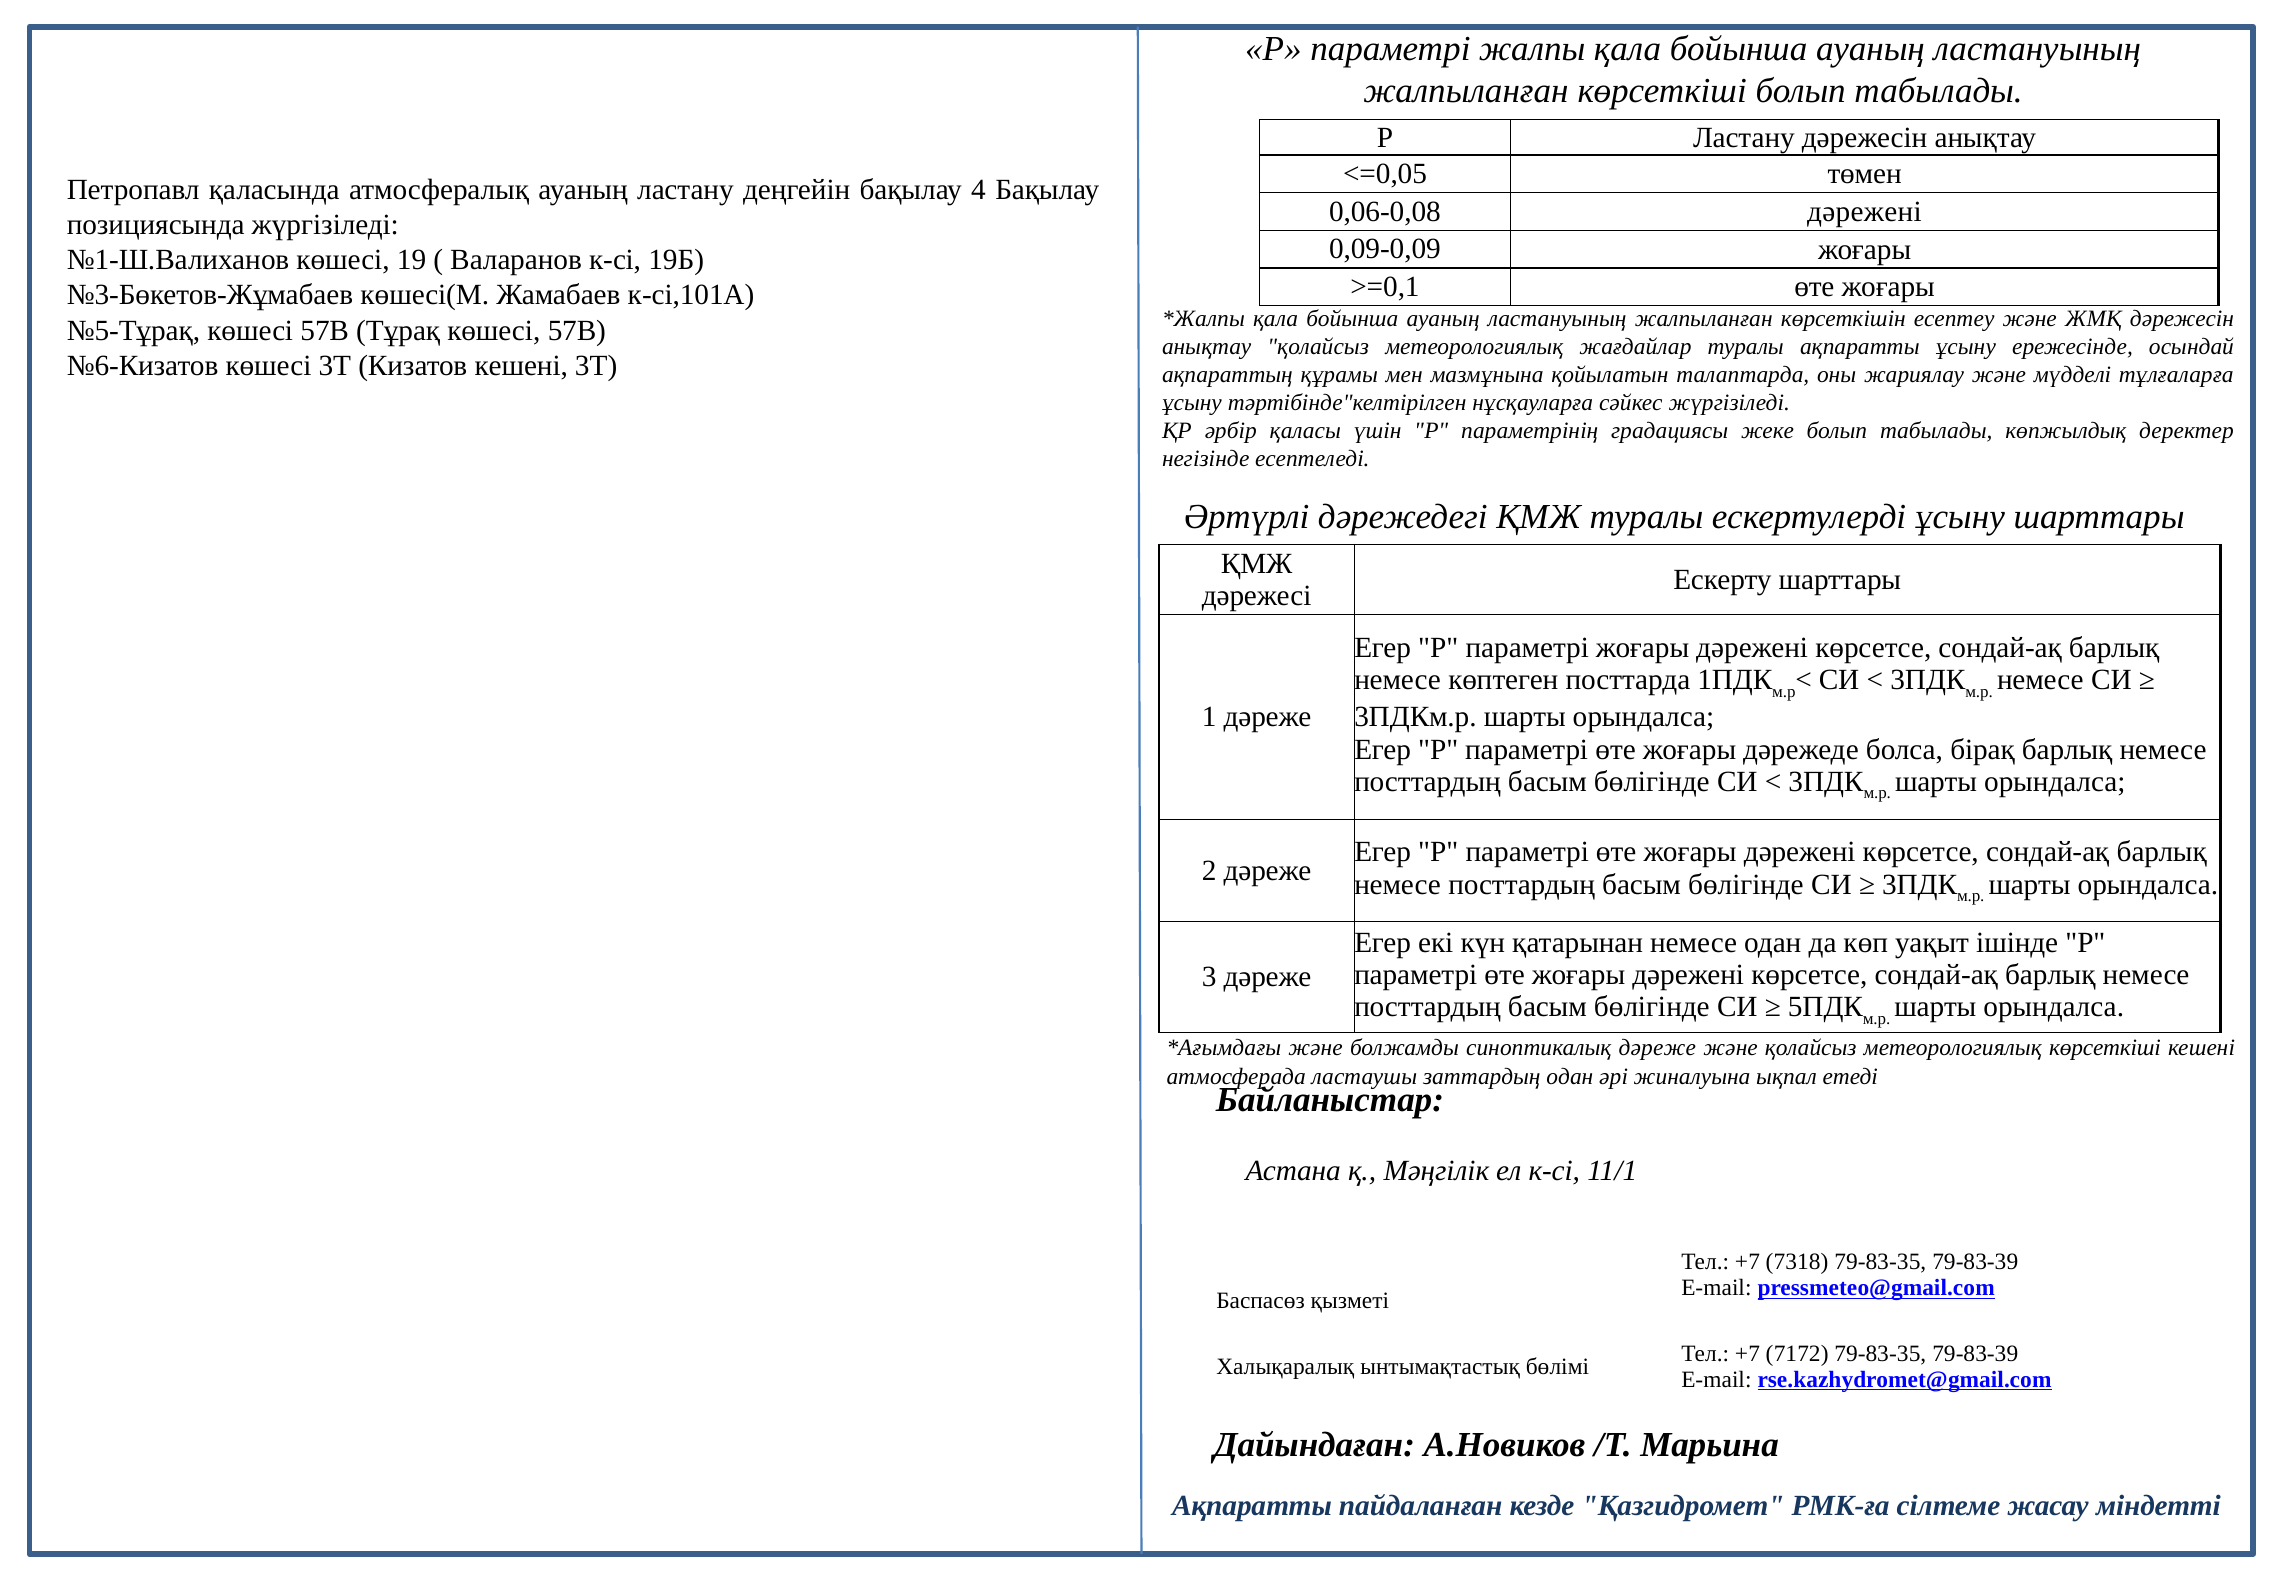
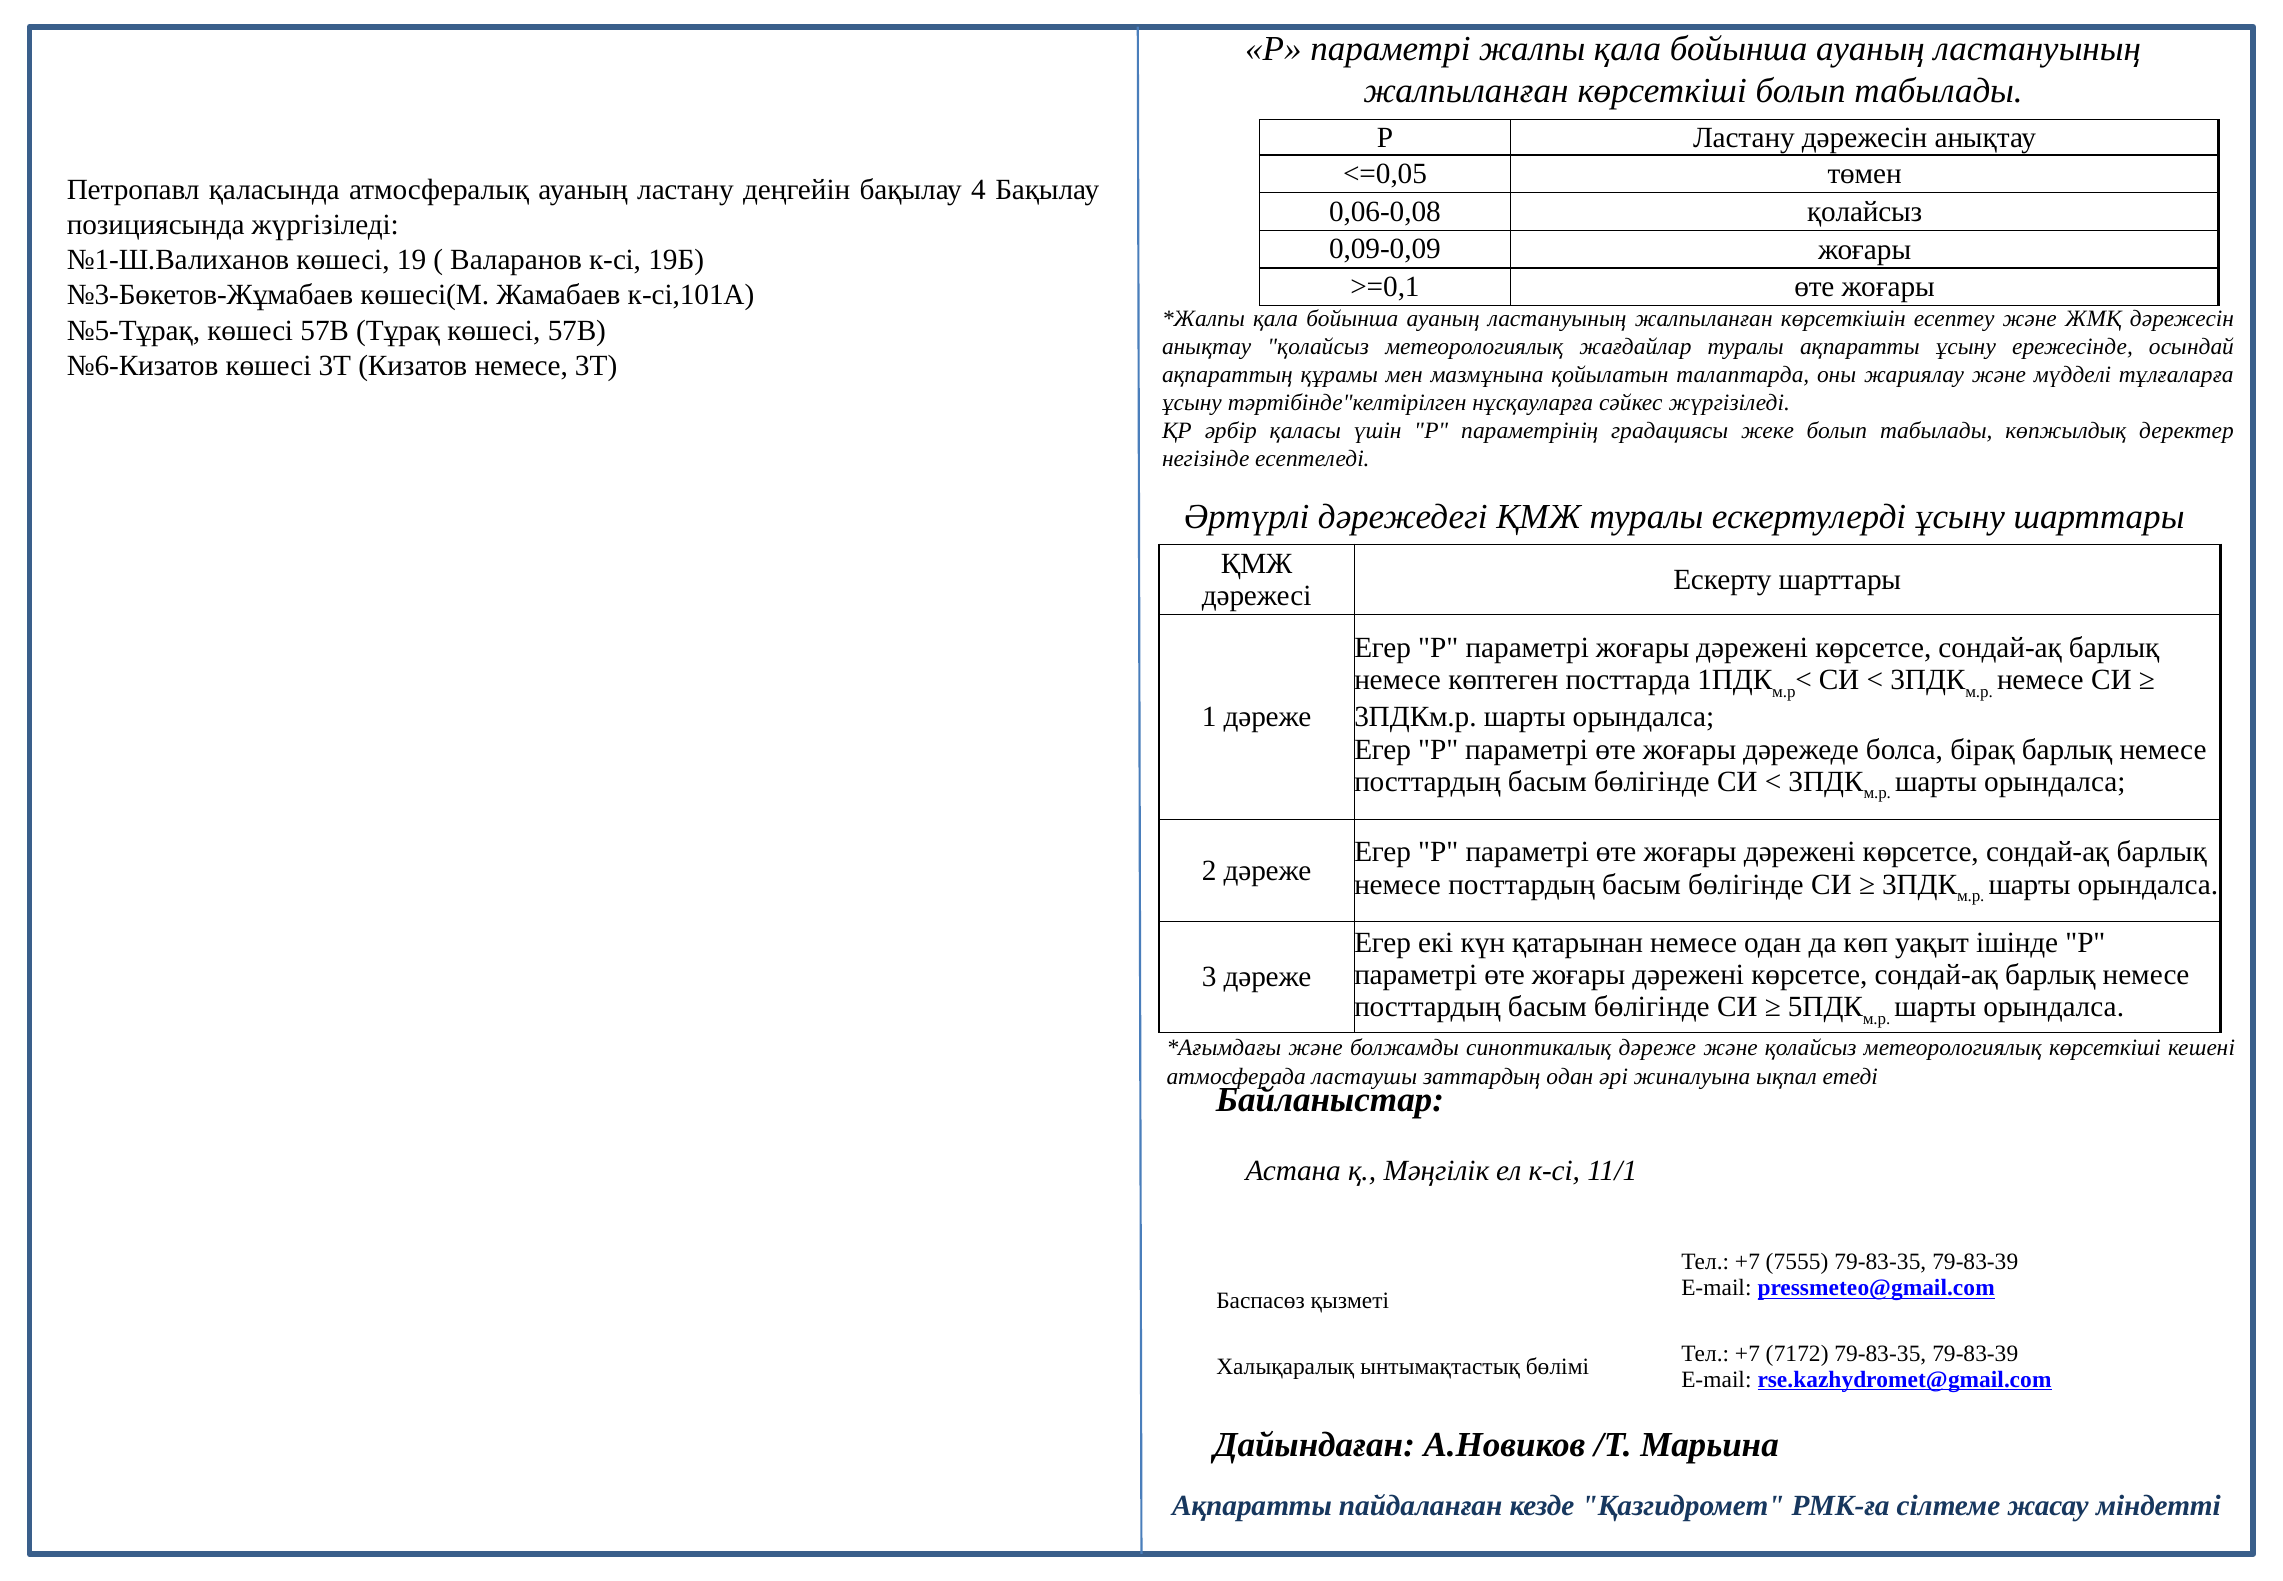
0,06-0,08 дәрежені: дәрежені -> қолайсыз
Кизатов кешені: кешені -> немесе
7318: 7318 -> 7555
